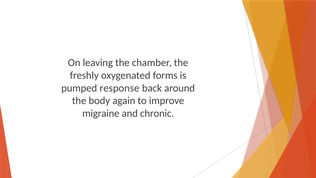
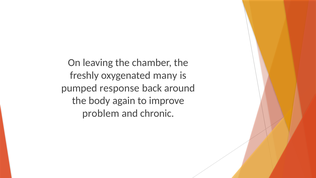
forms: forms -> many
migraine: migraine -> problem
